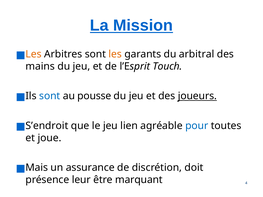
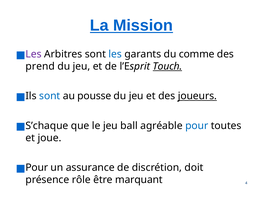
Les at (34, 54) colour: orange -> purple
les at (115, 54) colour: orange -> blue
arbitral: arbitral -> comme
mains: mains -> prend
Touch underline: none -> present
S’endroit: S’endroit -> S’chaque
lien: lien -> ball
Mais at (37, 168): Mais -> Pour
leur: leur -> rôle
